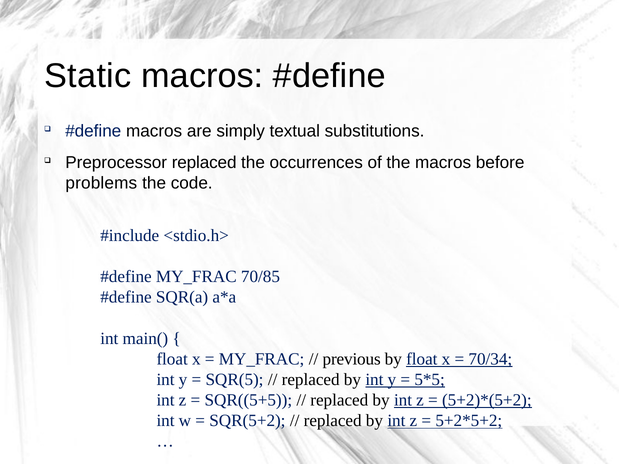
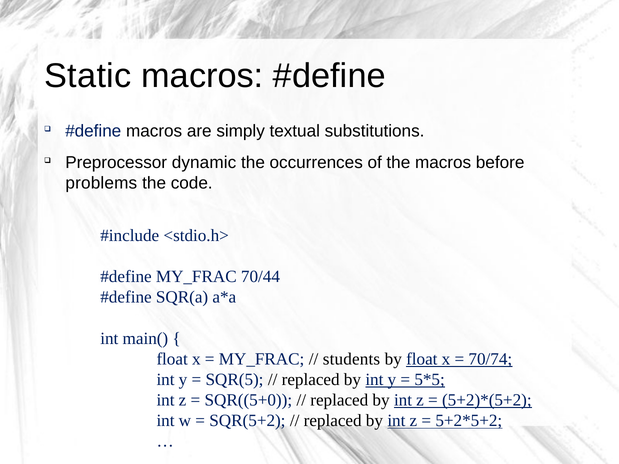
Preprocessor replaced: replaced -> dynamic
70/85: 70/85 -> 70/44
previous: previous -> students
70/34: 70/34 -> 70/74
SQR((5+5: SQR((5+5 -> SQR((5+0
